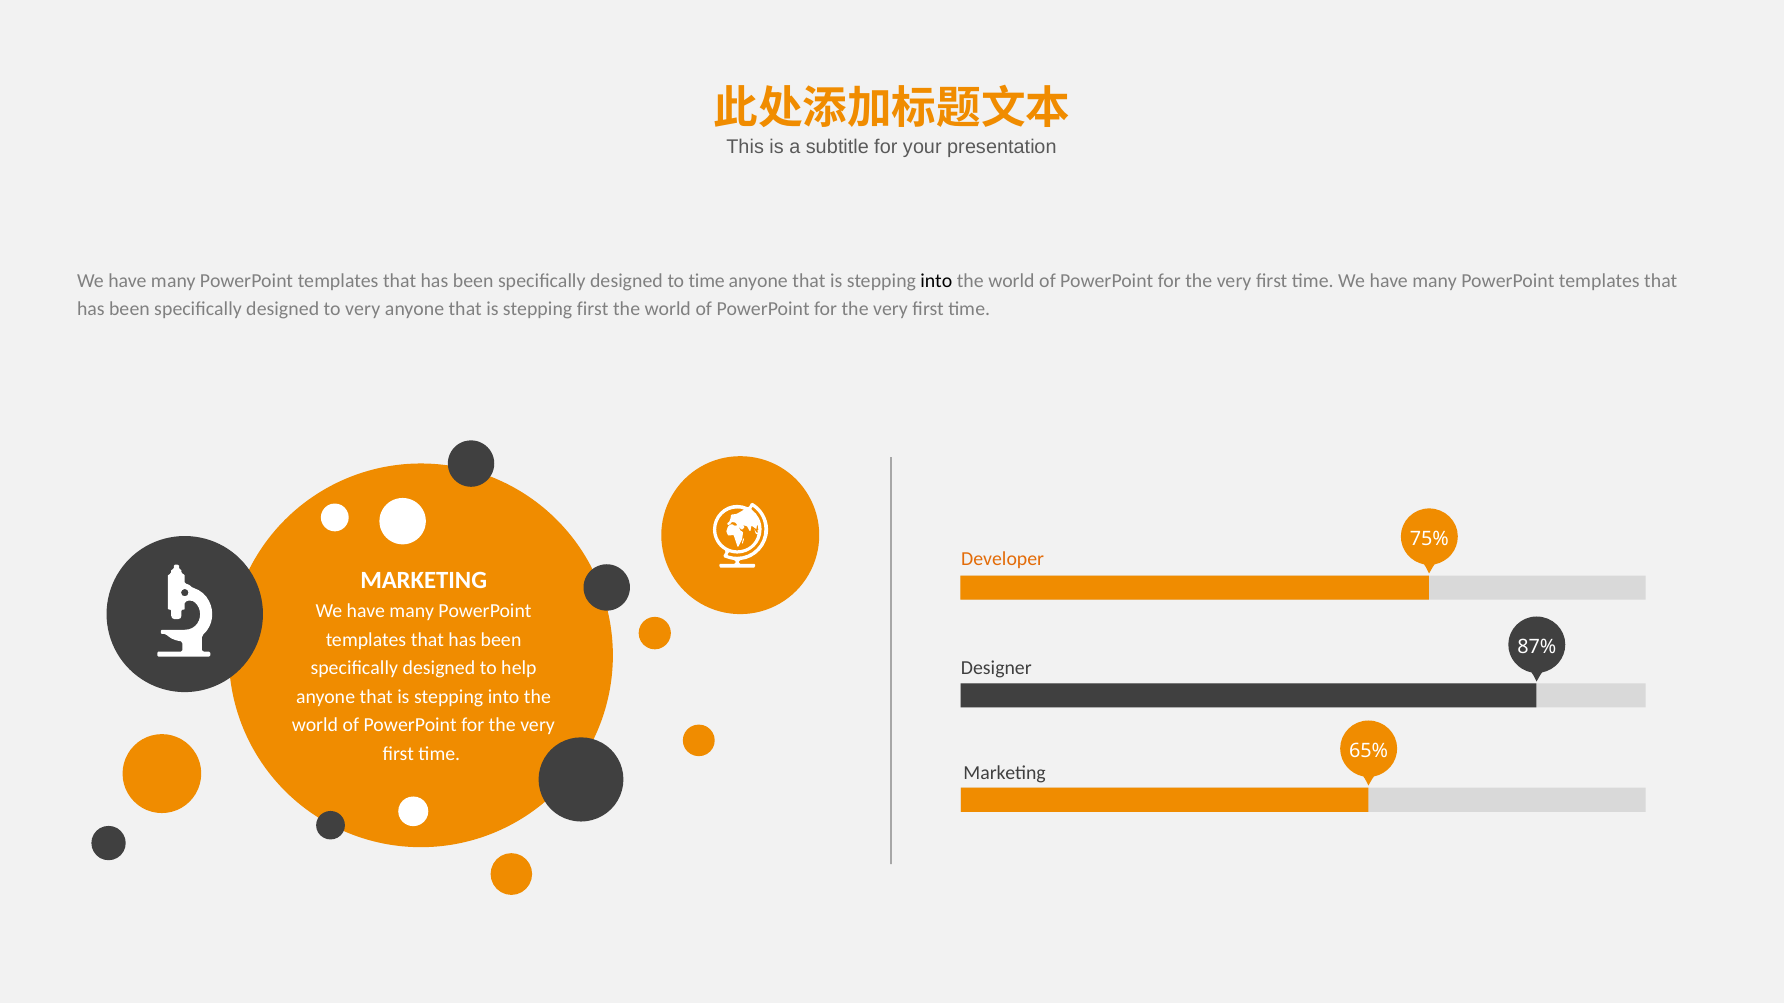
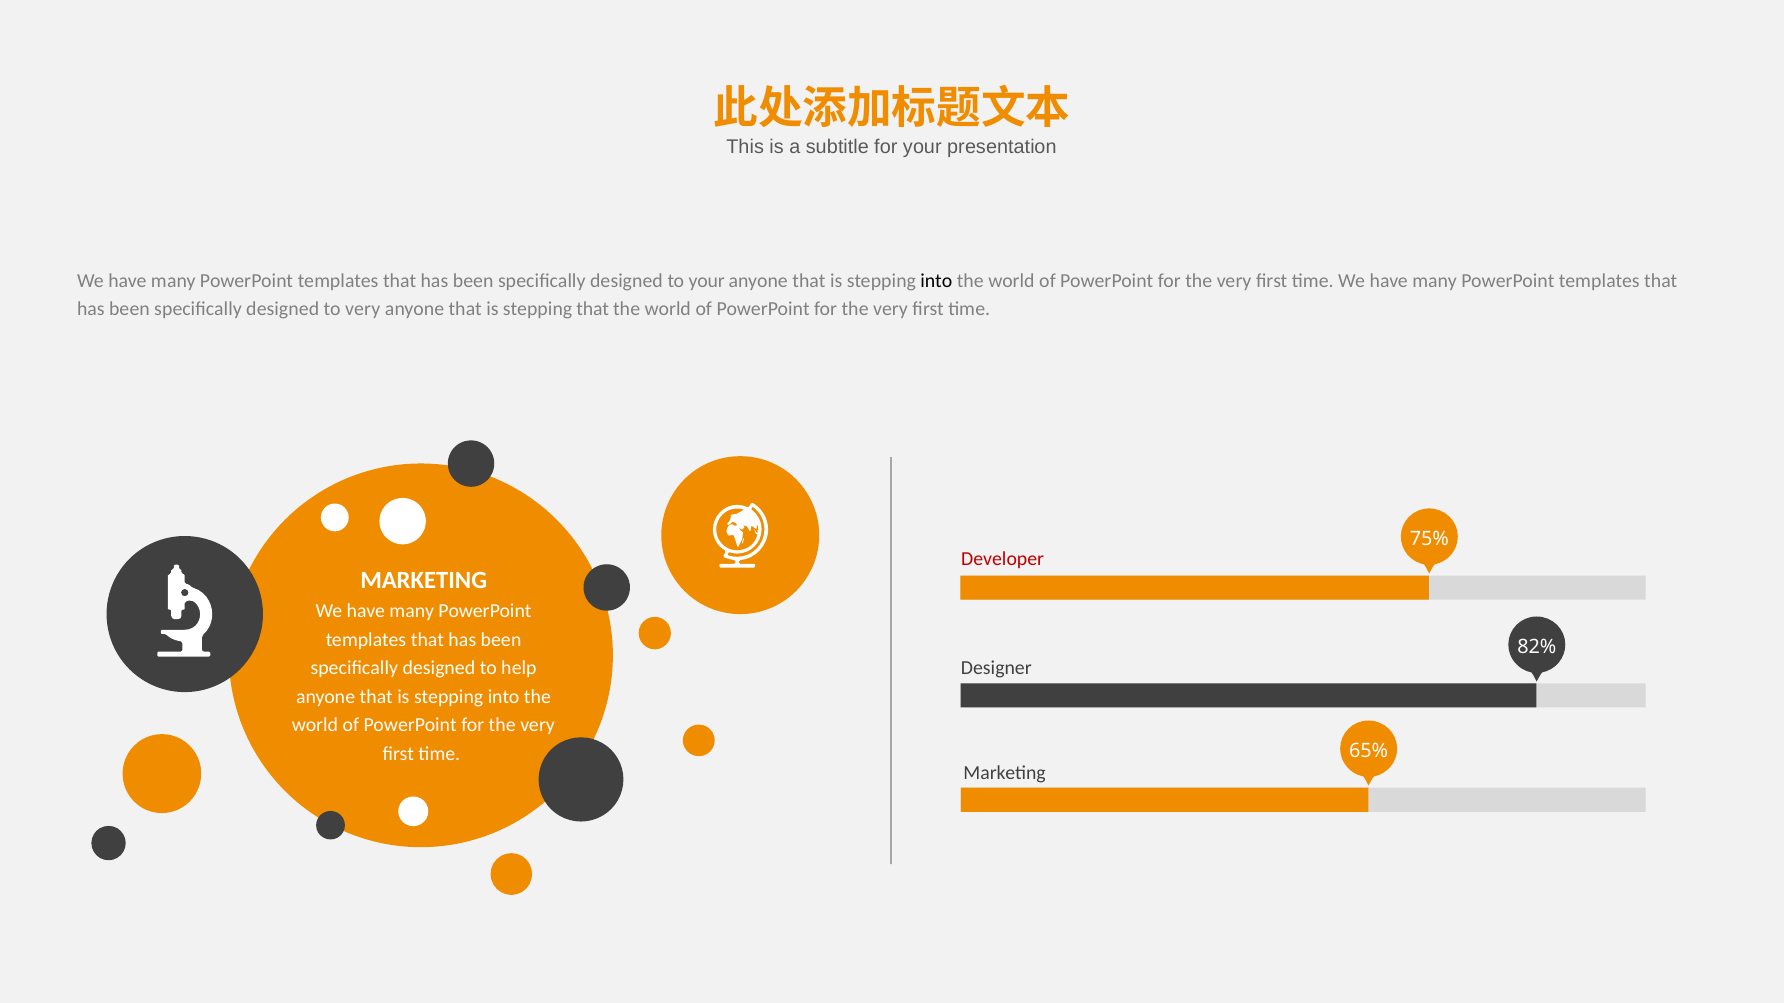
to time: time -> your
stepping first: first -> that
Developer colour: orange -> red
87%: 87% -> 82%
